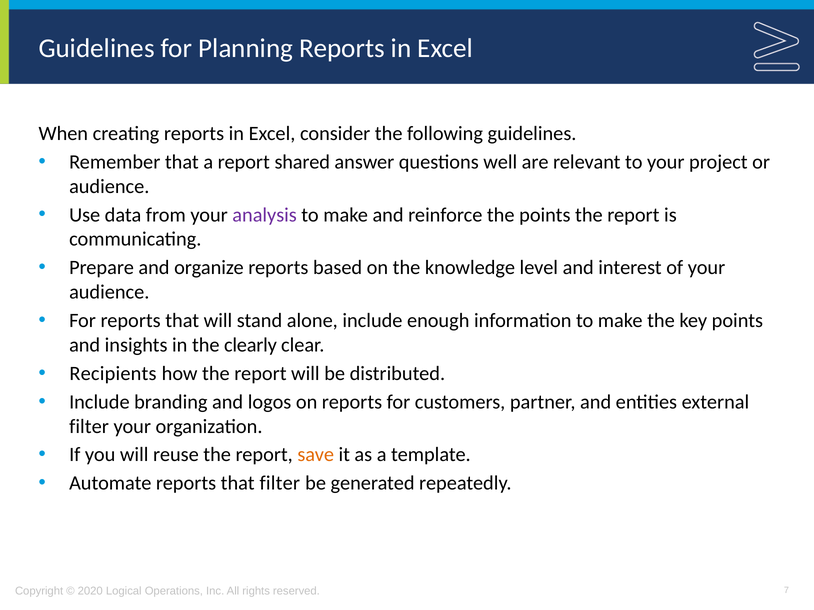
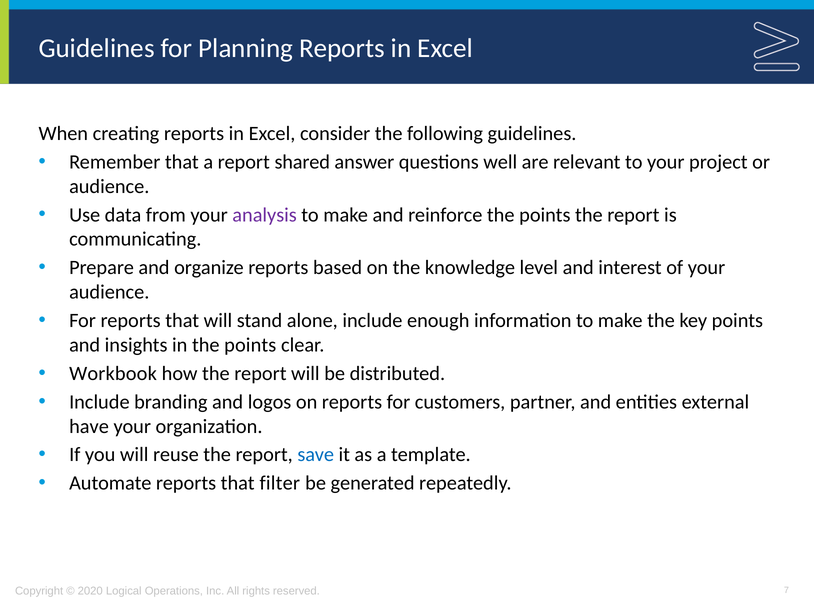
in the clearly: clearly -> points
Recipients: Recipients -> Workbook
filter at (89, 427): filter -> have
save colour: orange -> blue
